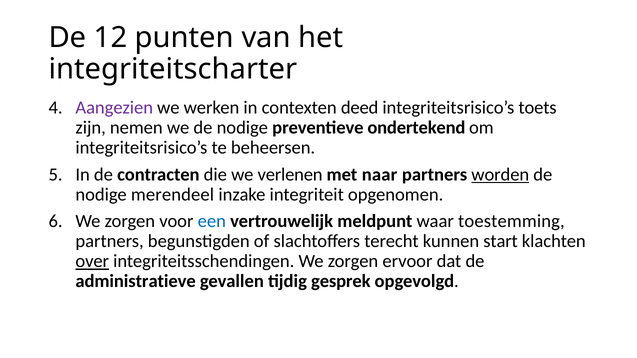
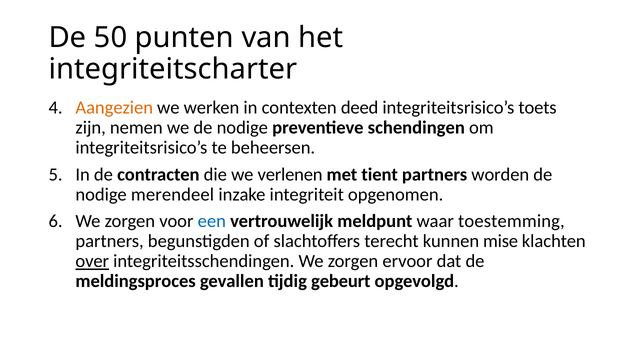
12: 12 -> 50
Aangezien colour: purple -> orange
ondertekend: ondertekend -> schendingen
naar: naar -> tient
worden underline: present -> none
start: start -> mise
administratieve: administratieve -> meldingsproces
gesprek: gesprek -> gebeurt
